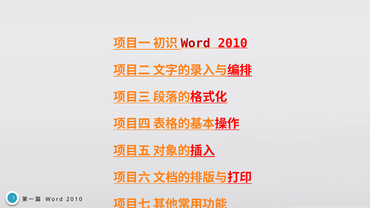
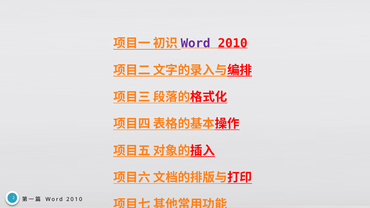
Word at (196, 43) colour: red -> purple
